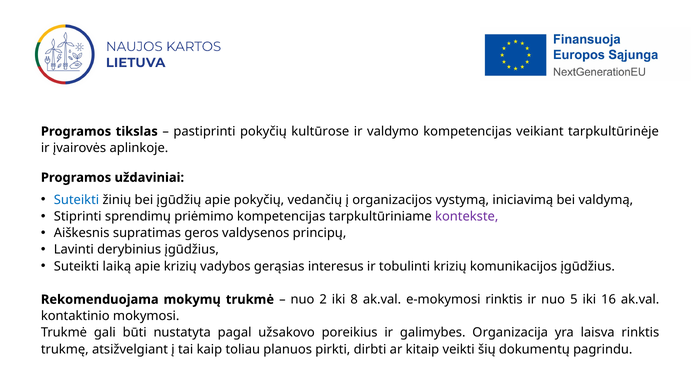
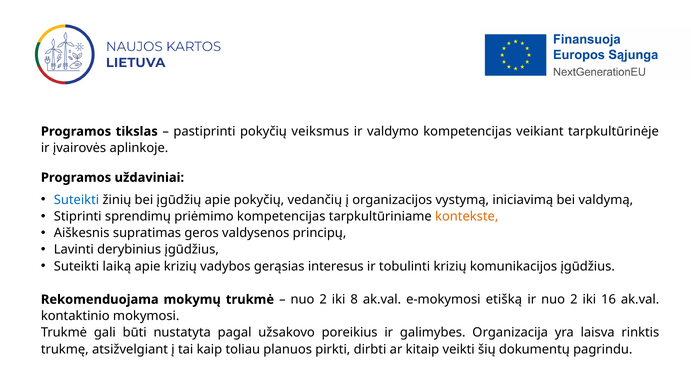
kultūrose: kultūrose -> veiksmus
kontekste colour: purple -> orange
e-mokymosi rinktis: rinktis -> etišką
ir nuo 5: 5 -> 2
